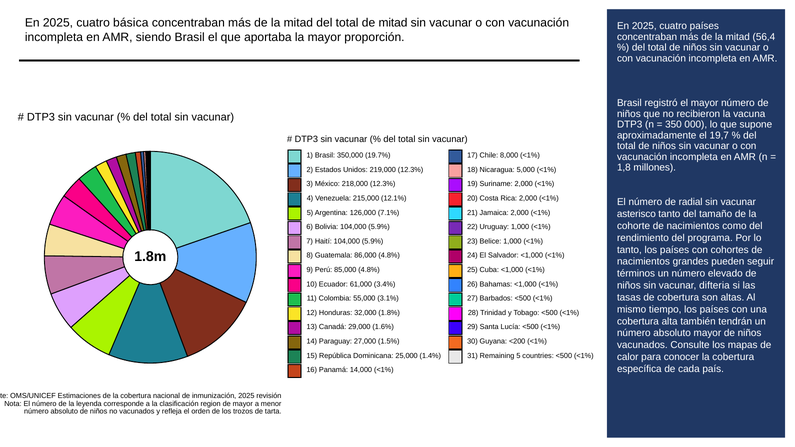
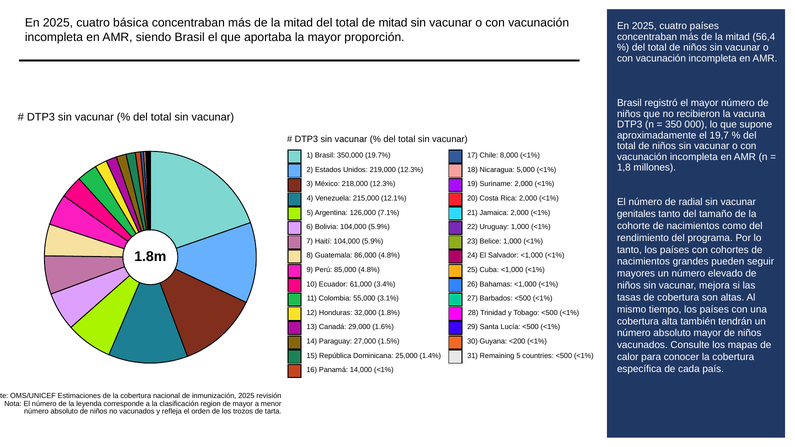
asterisco: asterisco -> genitales
términos: términos -> mayores
difteria: difteria -> mejora
